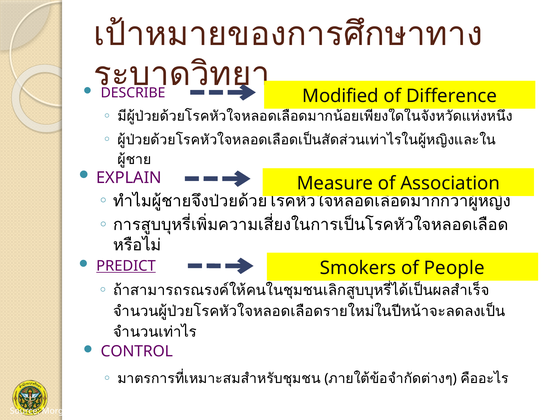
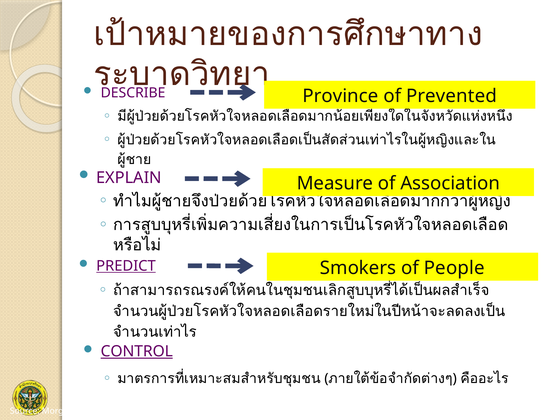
Modified at (341, 96): Modified -> Province
Difference: Difference -> Prevented
CONTROL underline: none -> present
